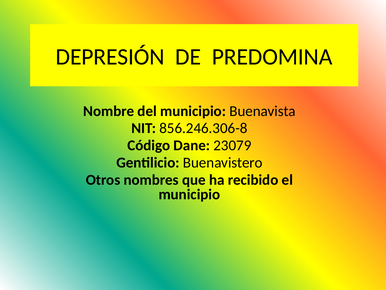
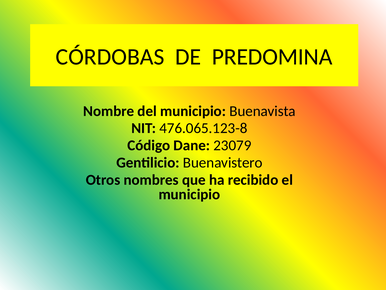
DEPRESIÓN: DEPRESIÓN -> CÓRDOBAS
856.246.306-8: 856.246.306-8 -> 476.065.123-8
